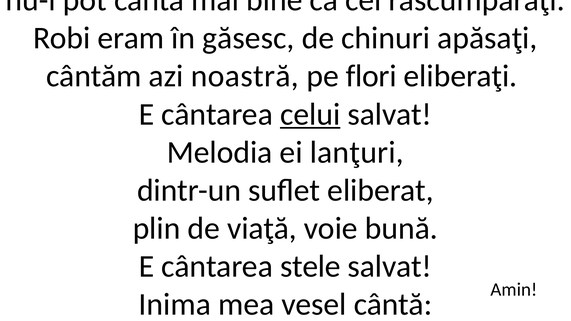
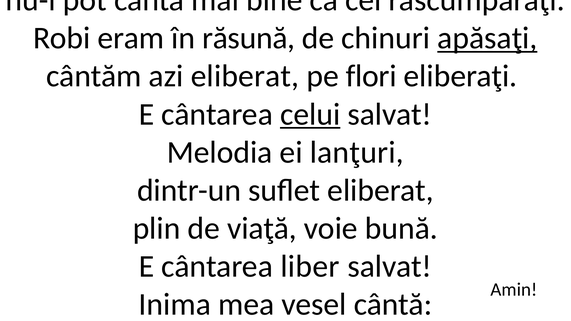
găsesc: găsesc -> răsună
apăsaţi underline: none -> present
azi noastră: noastră -> eliberat
stele: stele -> liber
